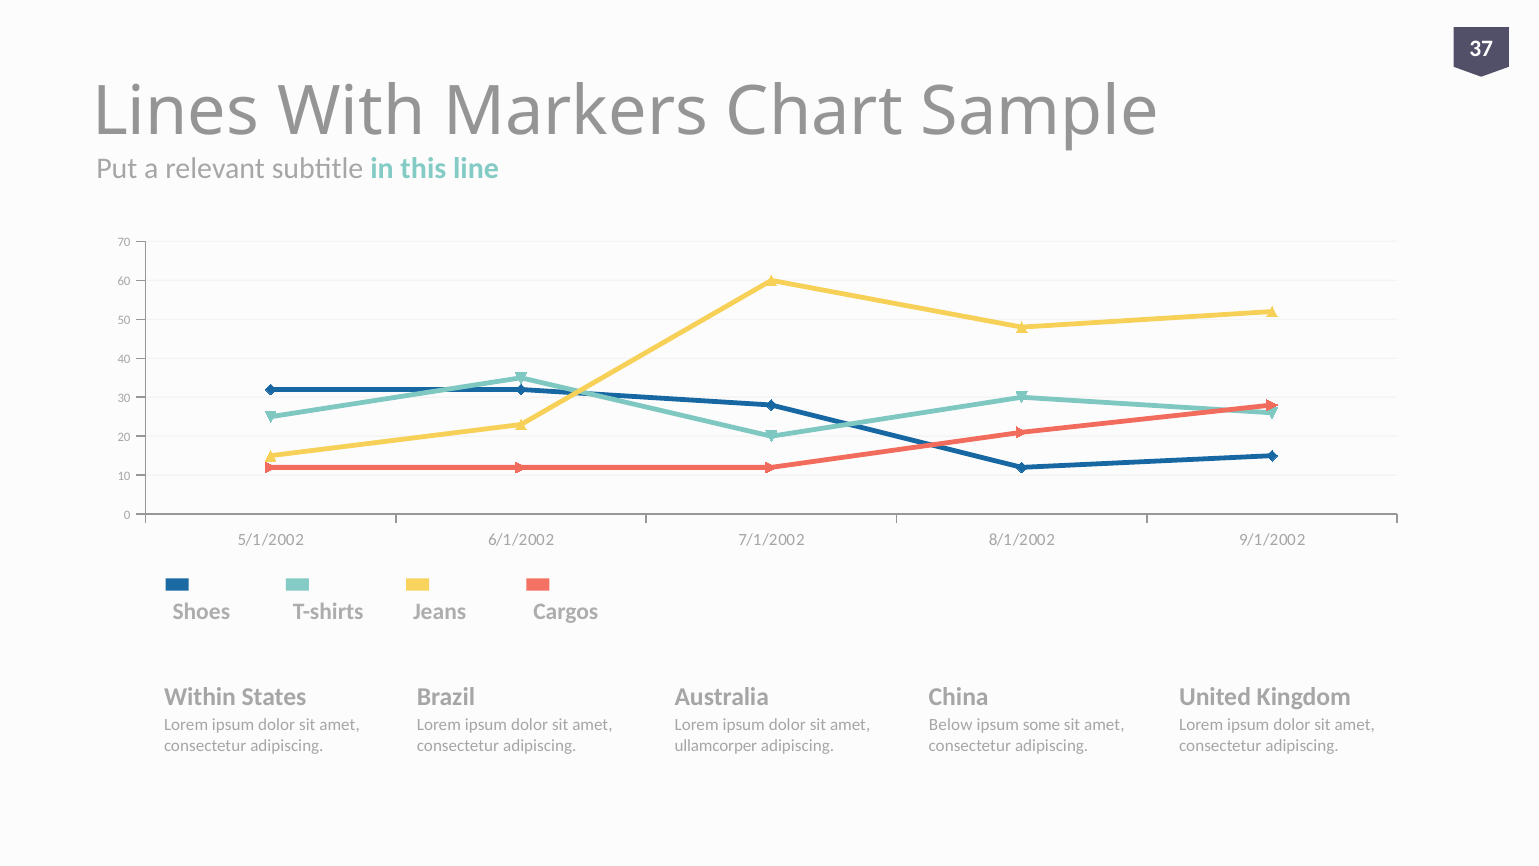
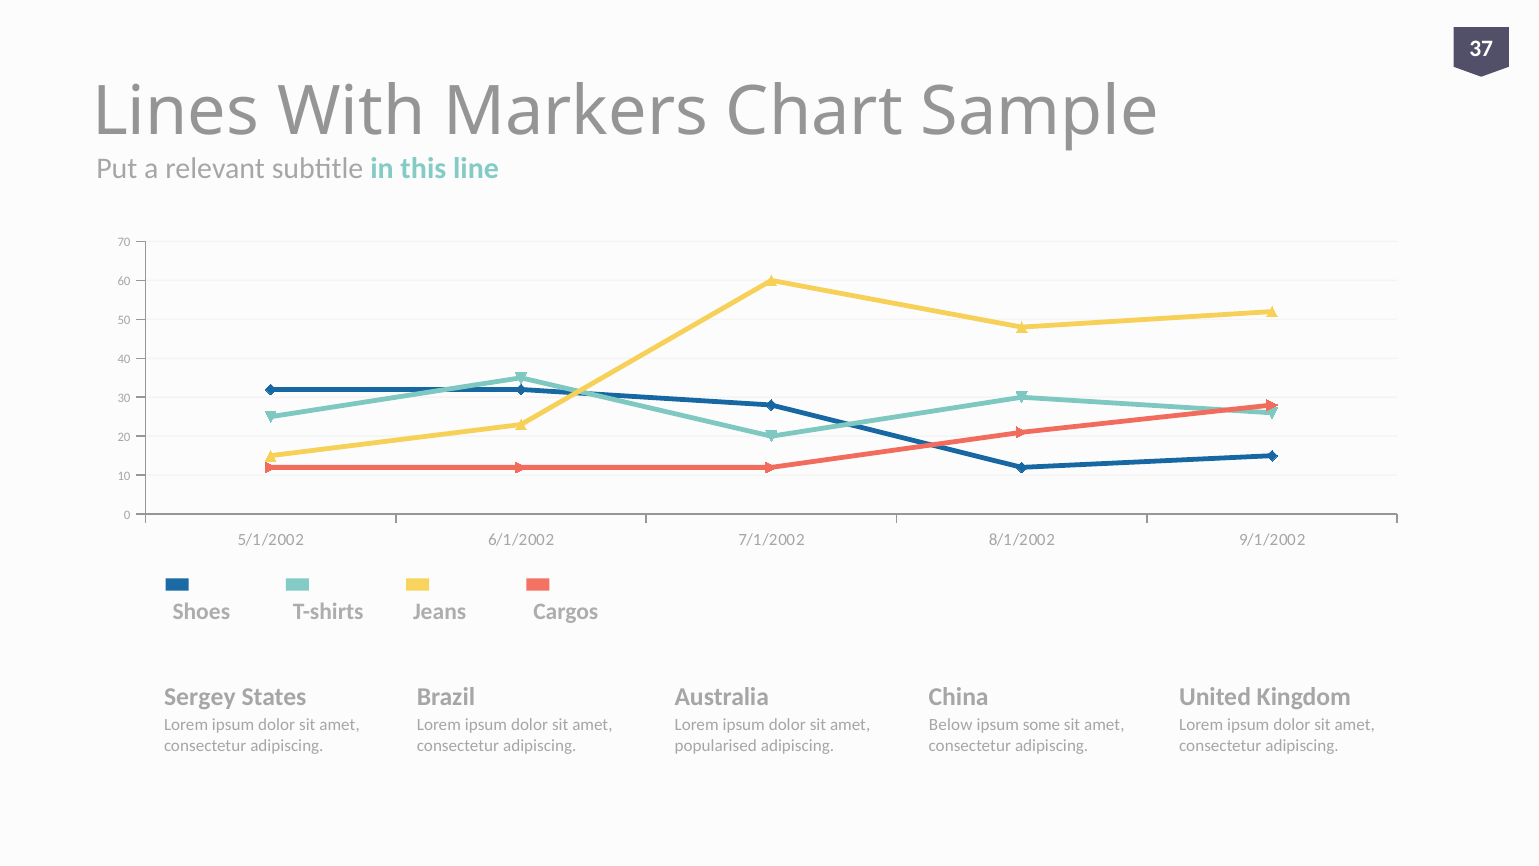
Within: Within -> Sergey
ullamcorper: ullamcorper -> popularised
